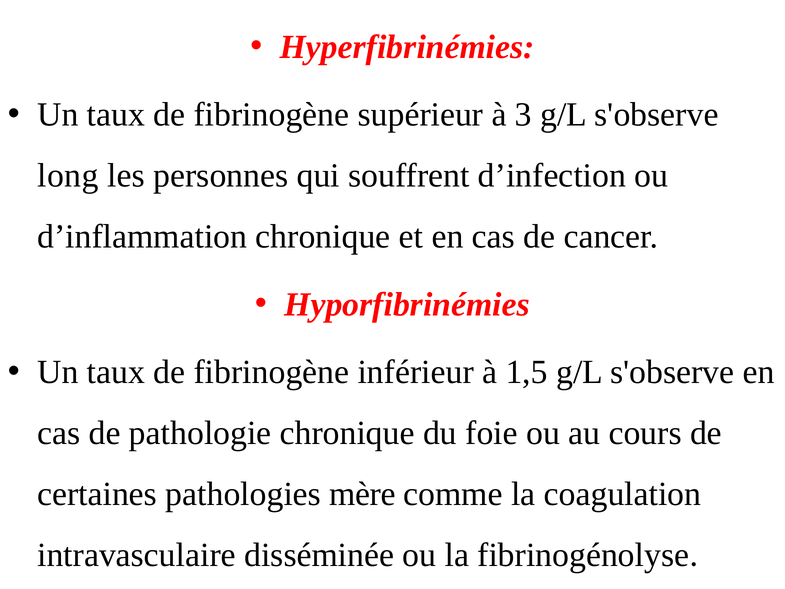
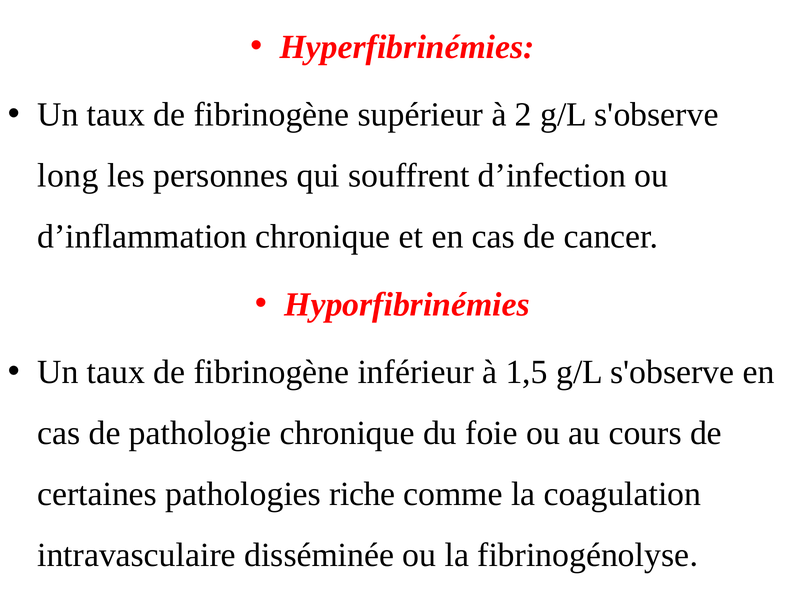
3: 3 -> 2
mère: mère -> riche
